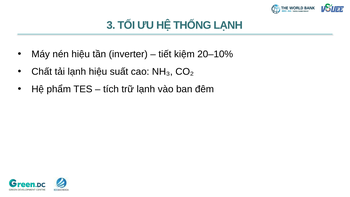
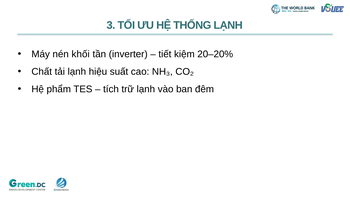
nén hiệu: hiệu -> khối
20–10%: 20–10% -> 20–20%
